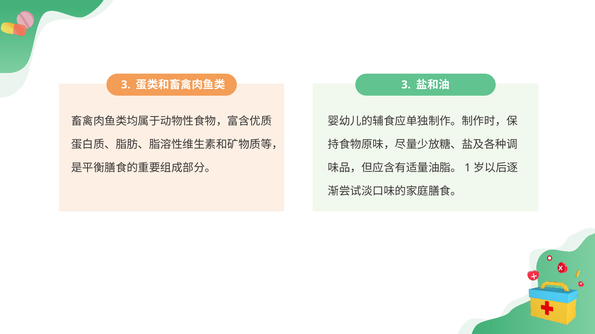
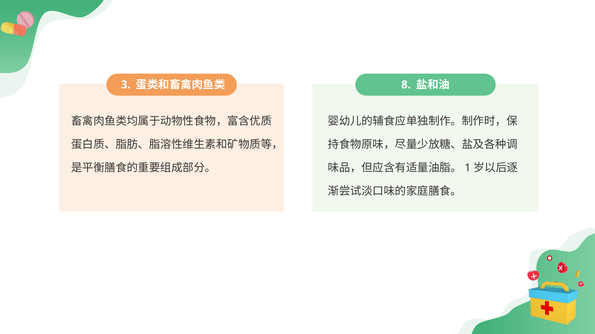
3 at (406, 85): 3 -> 8
